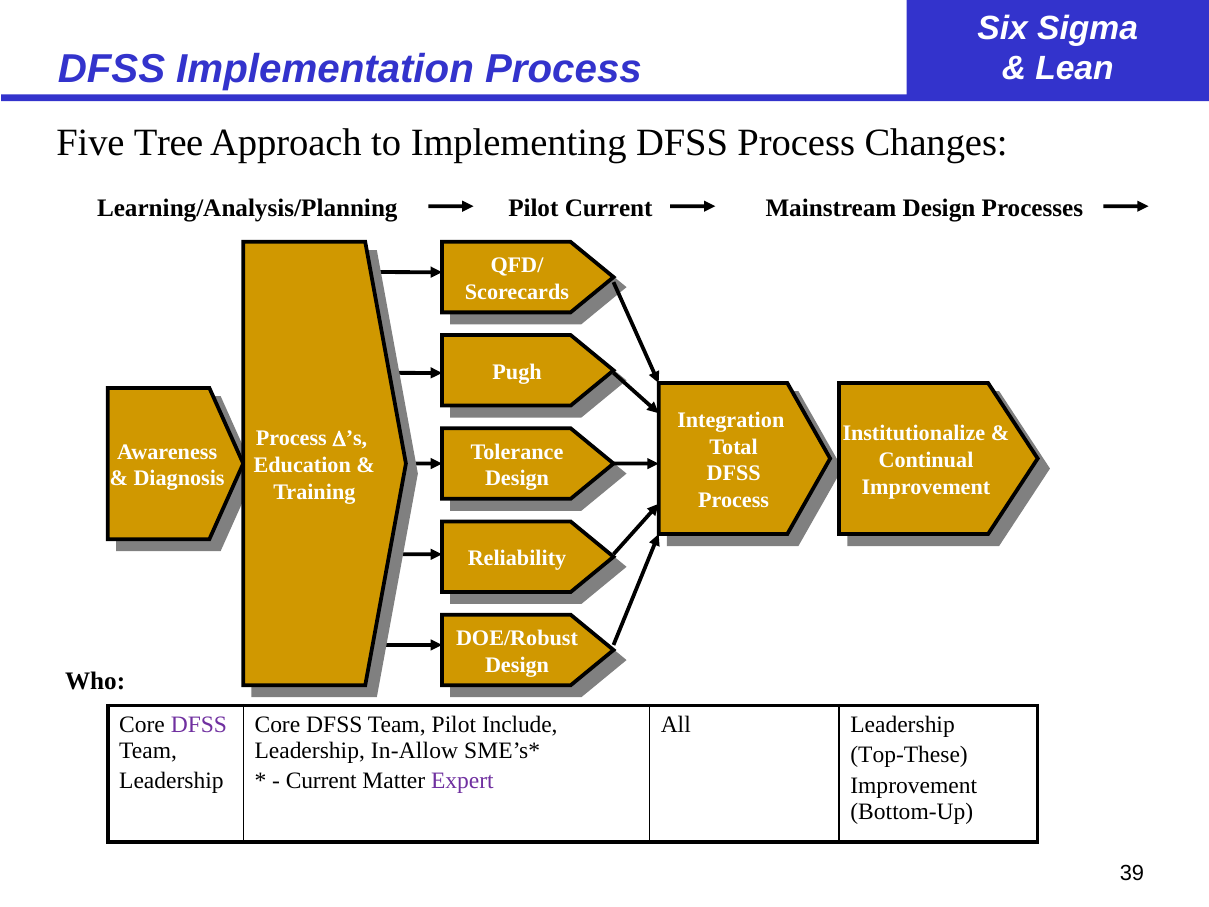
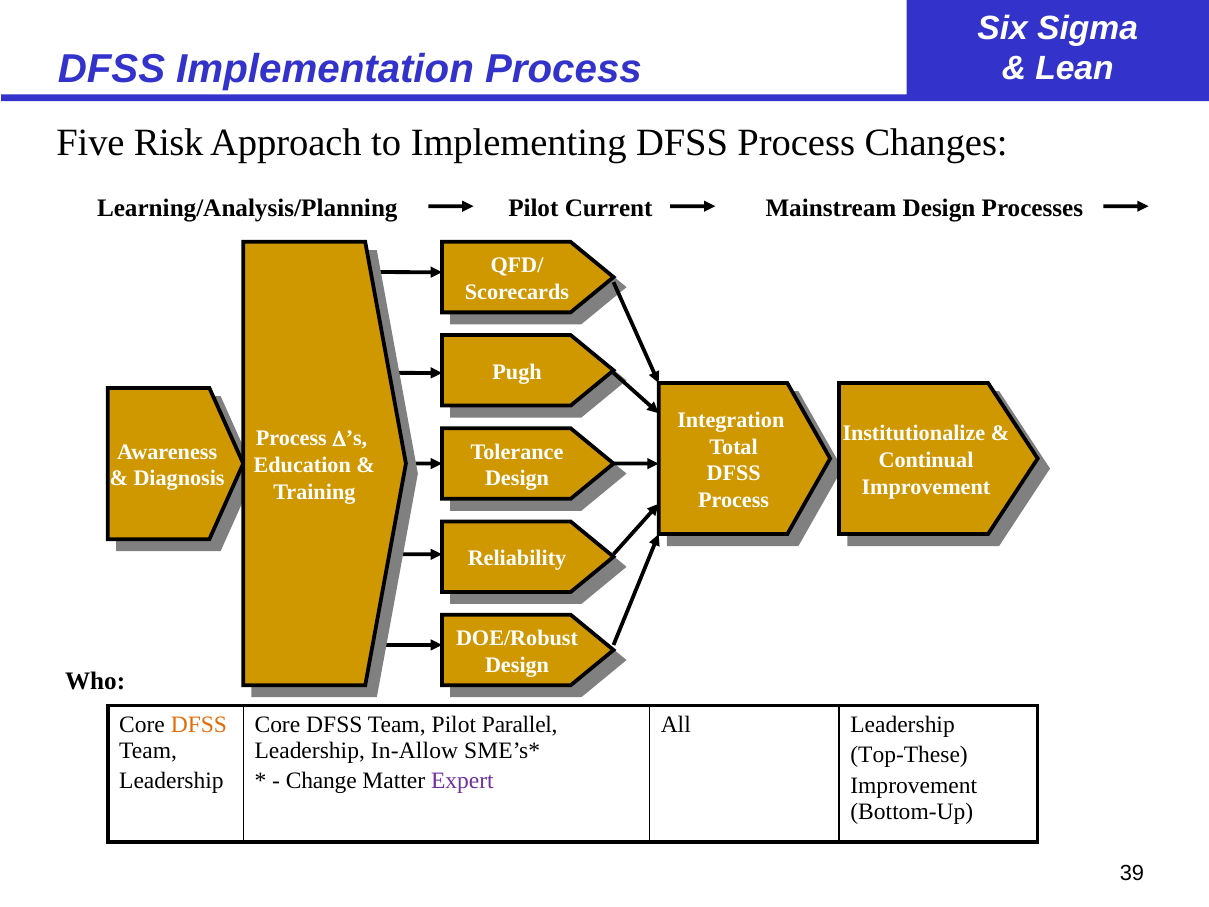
Tree: Tree -> Risk
DFSS at (199, 724) colour: purple -> orange
Include: Include -> Parallel
Current at (321, 781): Current -> Change
